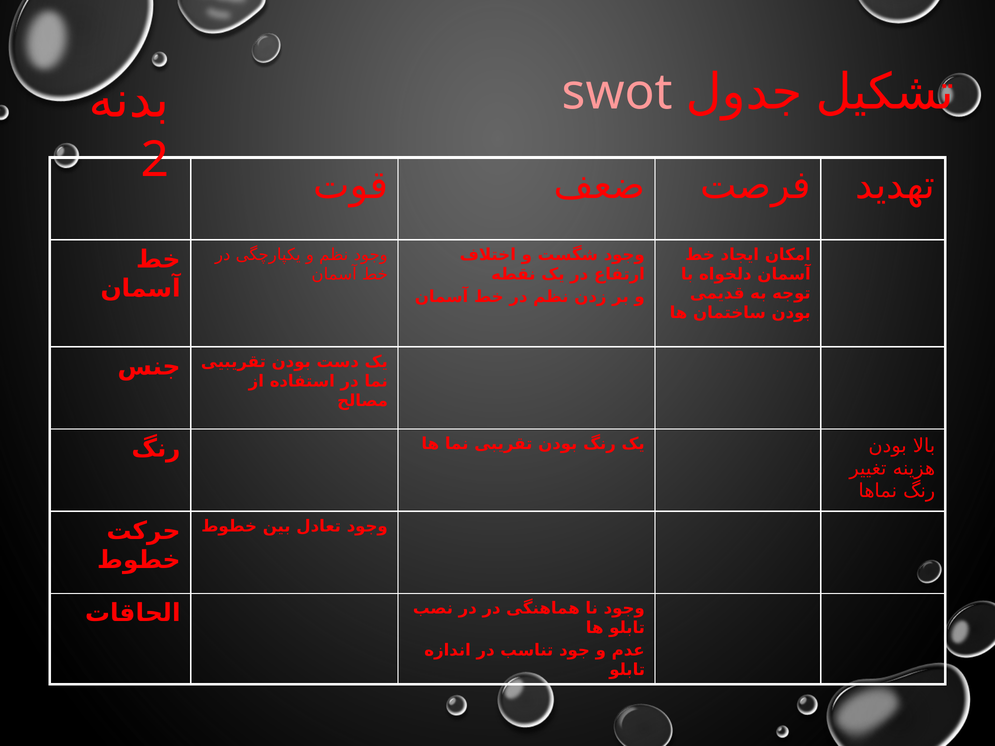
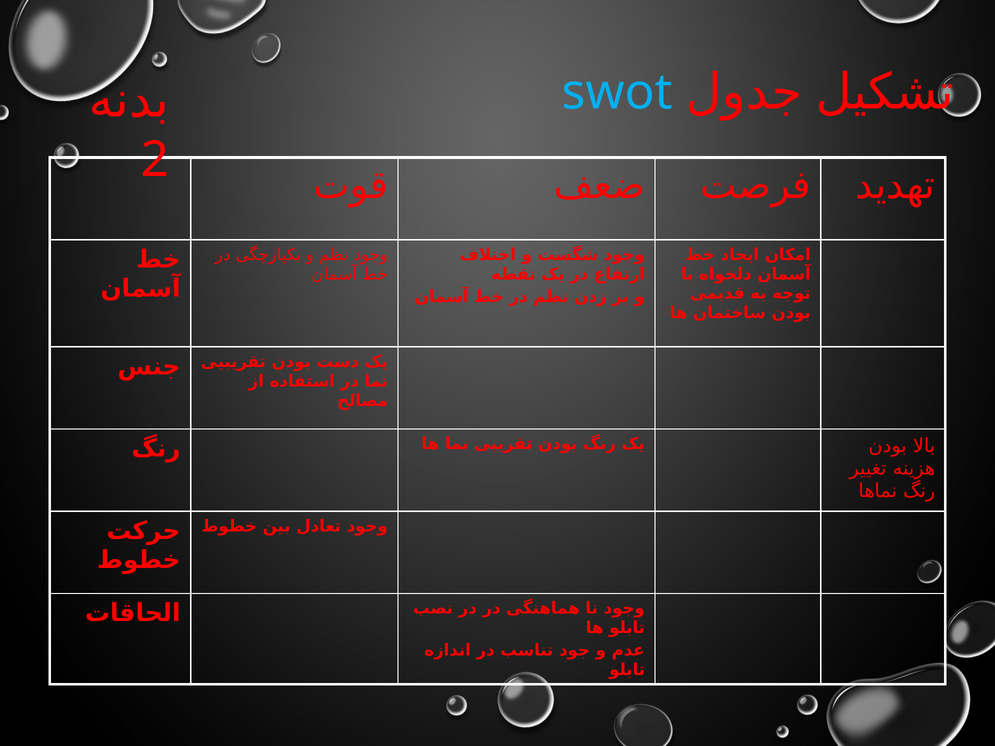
swot colour: pink -> light blue
